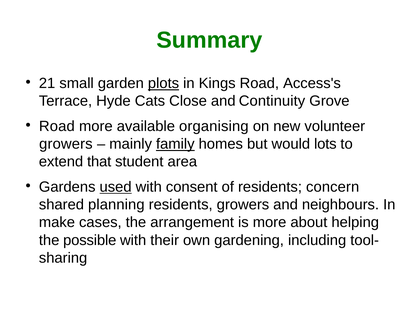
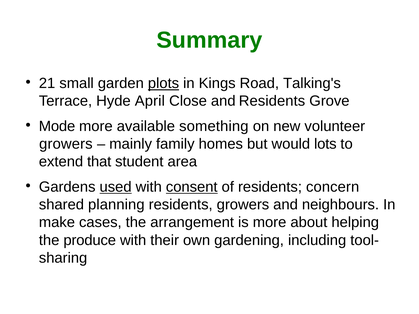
Access's: Access's -> Talking's
Cats: Cats -> April
and Continuity: Continuity -> Residents
Road at (57, 126): Road -> Mode
organising: organising -> something
family underline: present -> none
consent underline: none -> present
possible: possible -> produce
